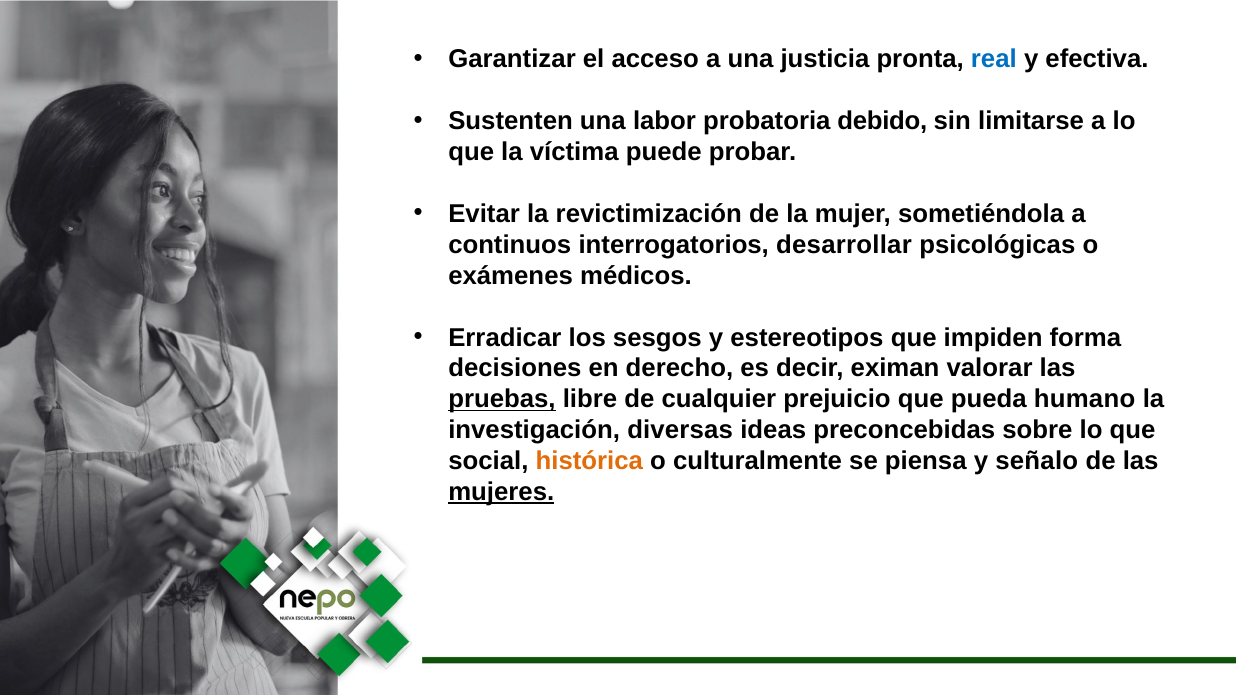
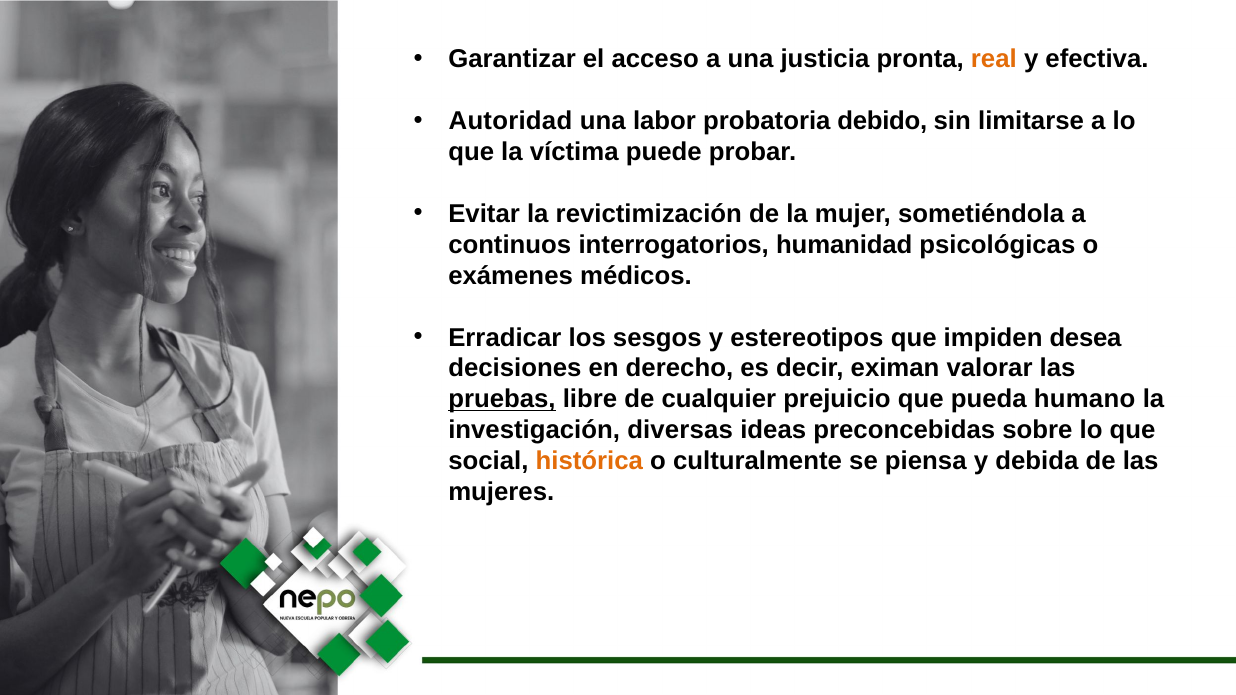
real colour: blue -> orange
Sustenten: Sustenten -> Autoridad
desarrollar: desarrollar -> humanidad
forma: forma -> desea
señalo: señalo -> debida
mujeres underline: present -> none
